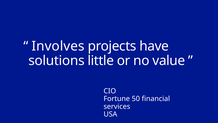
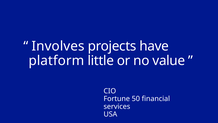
solutions: solutions -> platform
